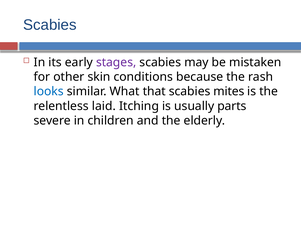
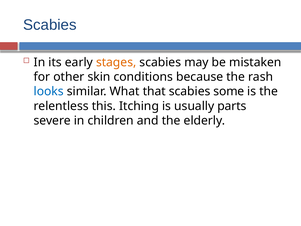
stages colour: purple -> orange
mites: mites -> some
laid: laid -> this
